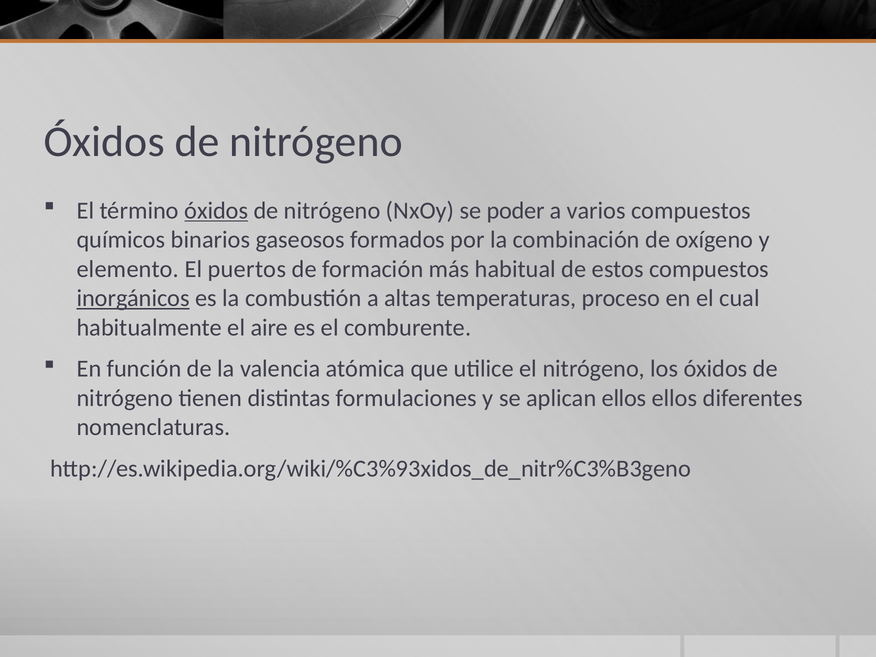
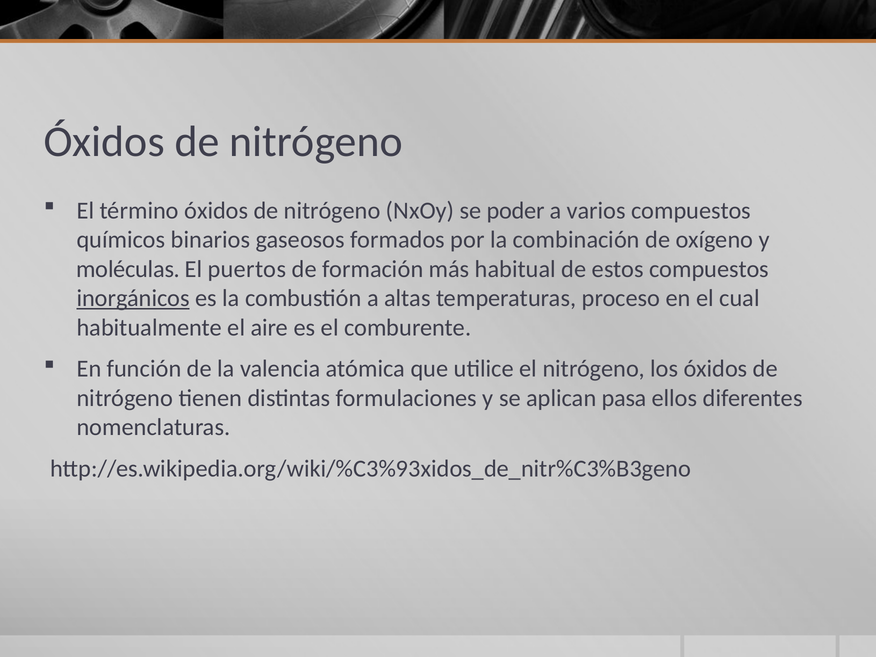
óxidos at (216, 211) underline: present -> none
elemento: elemento -> moléculas
aplican ellos: ellos -> pasa
